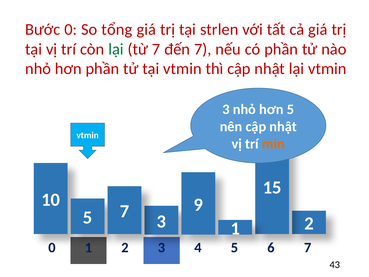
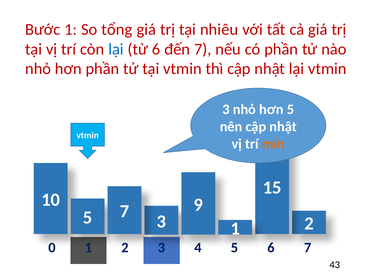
Bước 0: 0 -> 1
strlen: strlen -> nhiêu
lại at (116, 49) colour: green -> blue
từ 7: 7 -> 6
